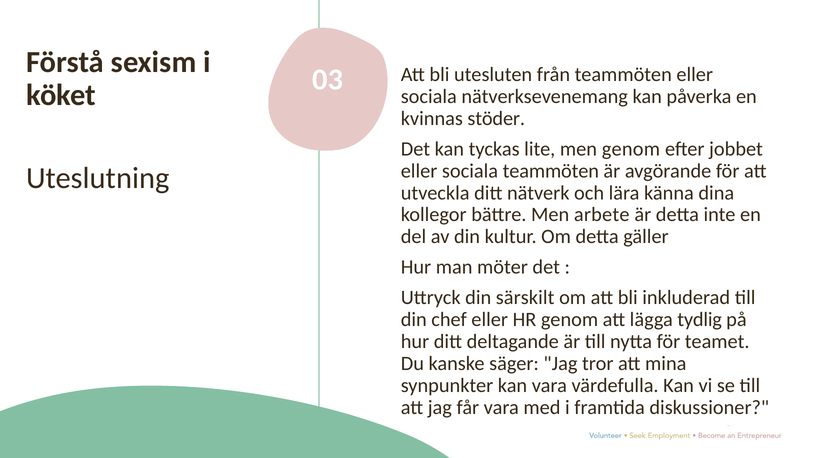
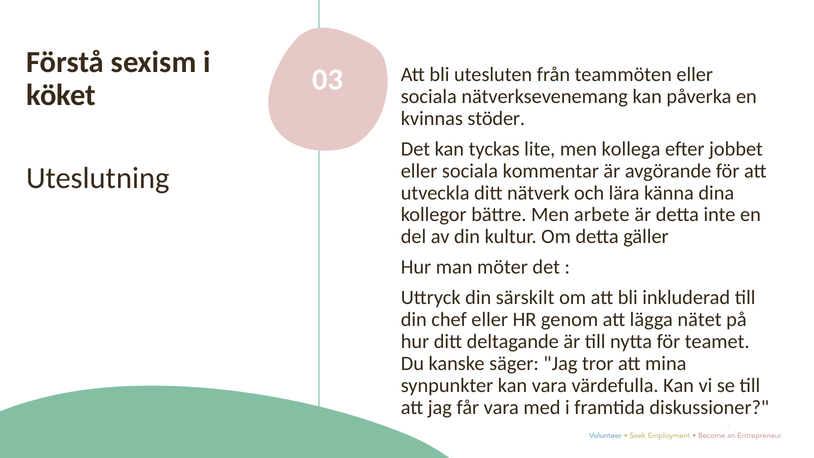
men genom: genom -> kollega
sociala teammöten: teammöten -> kommentar
tydlig: tydlig -> nätet
